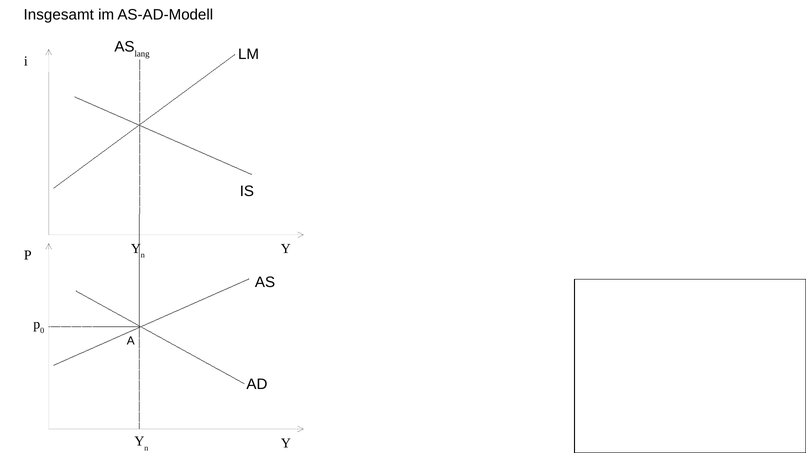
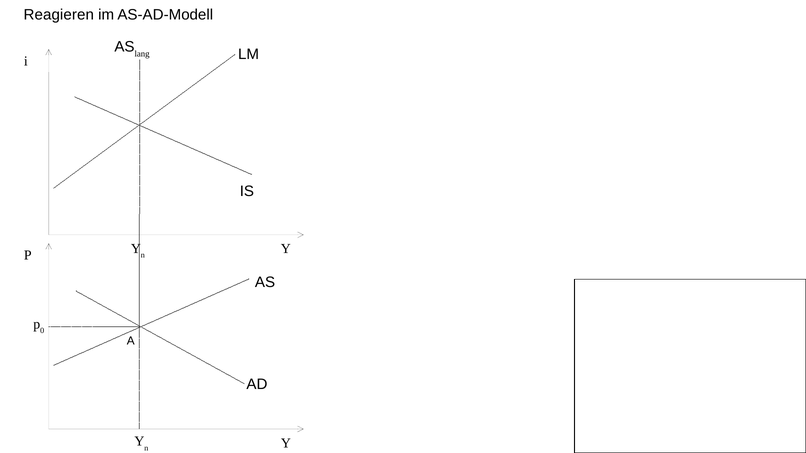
Insgesamt: Insgesamt -> Reagieren
